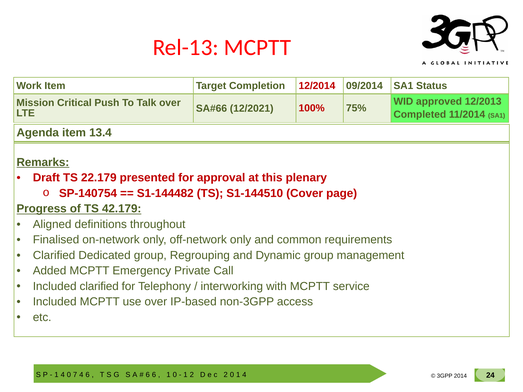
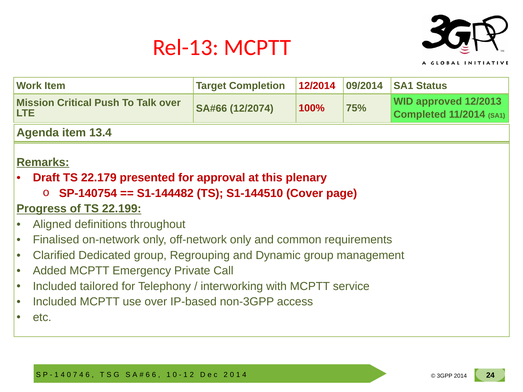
12/2021: 12/2021 -> 12/2074
42.179: 42.179 -> 22.199
Included clarified: clarified -> tailored
